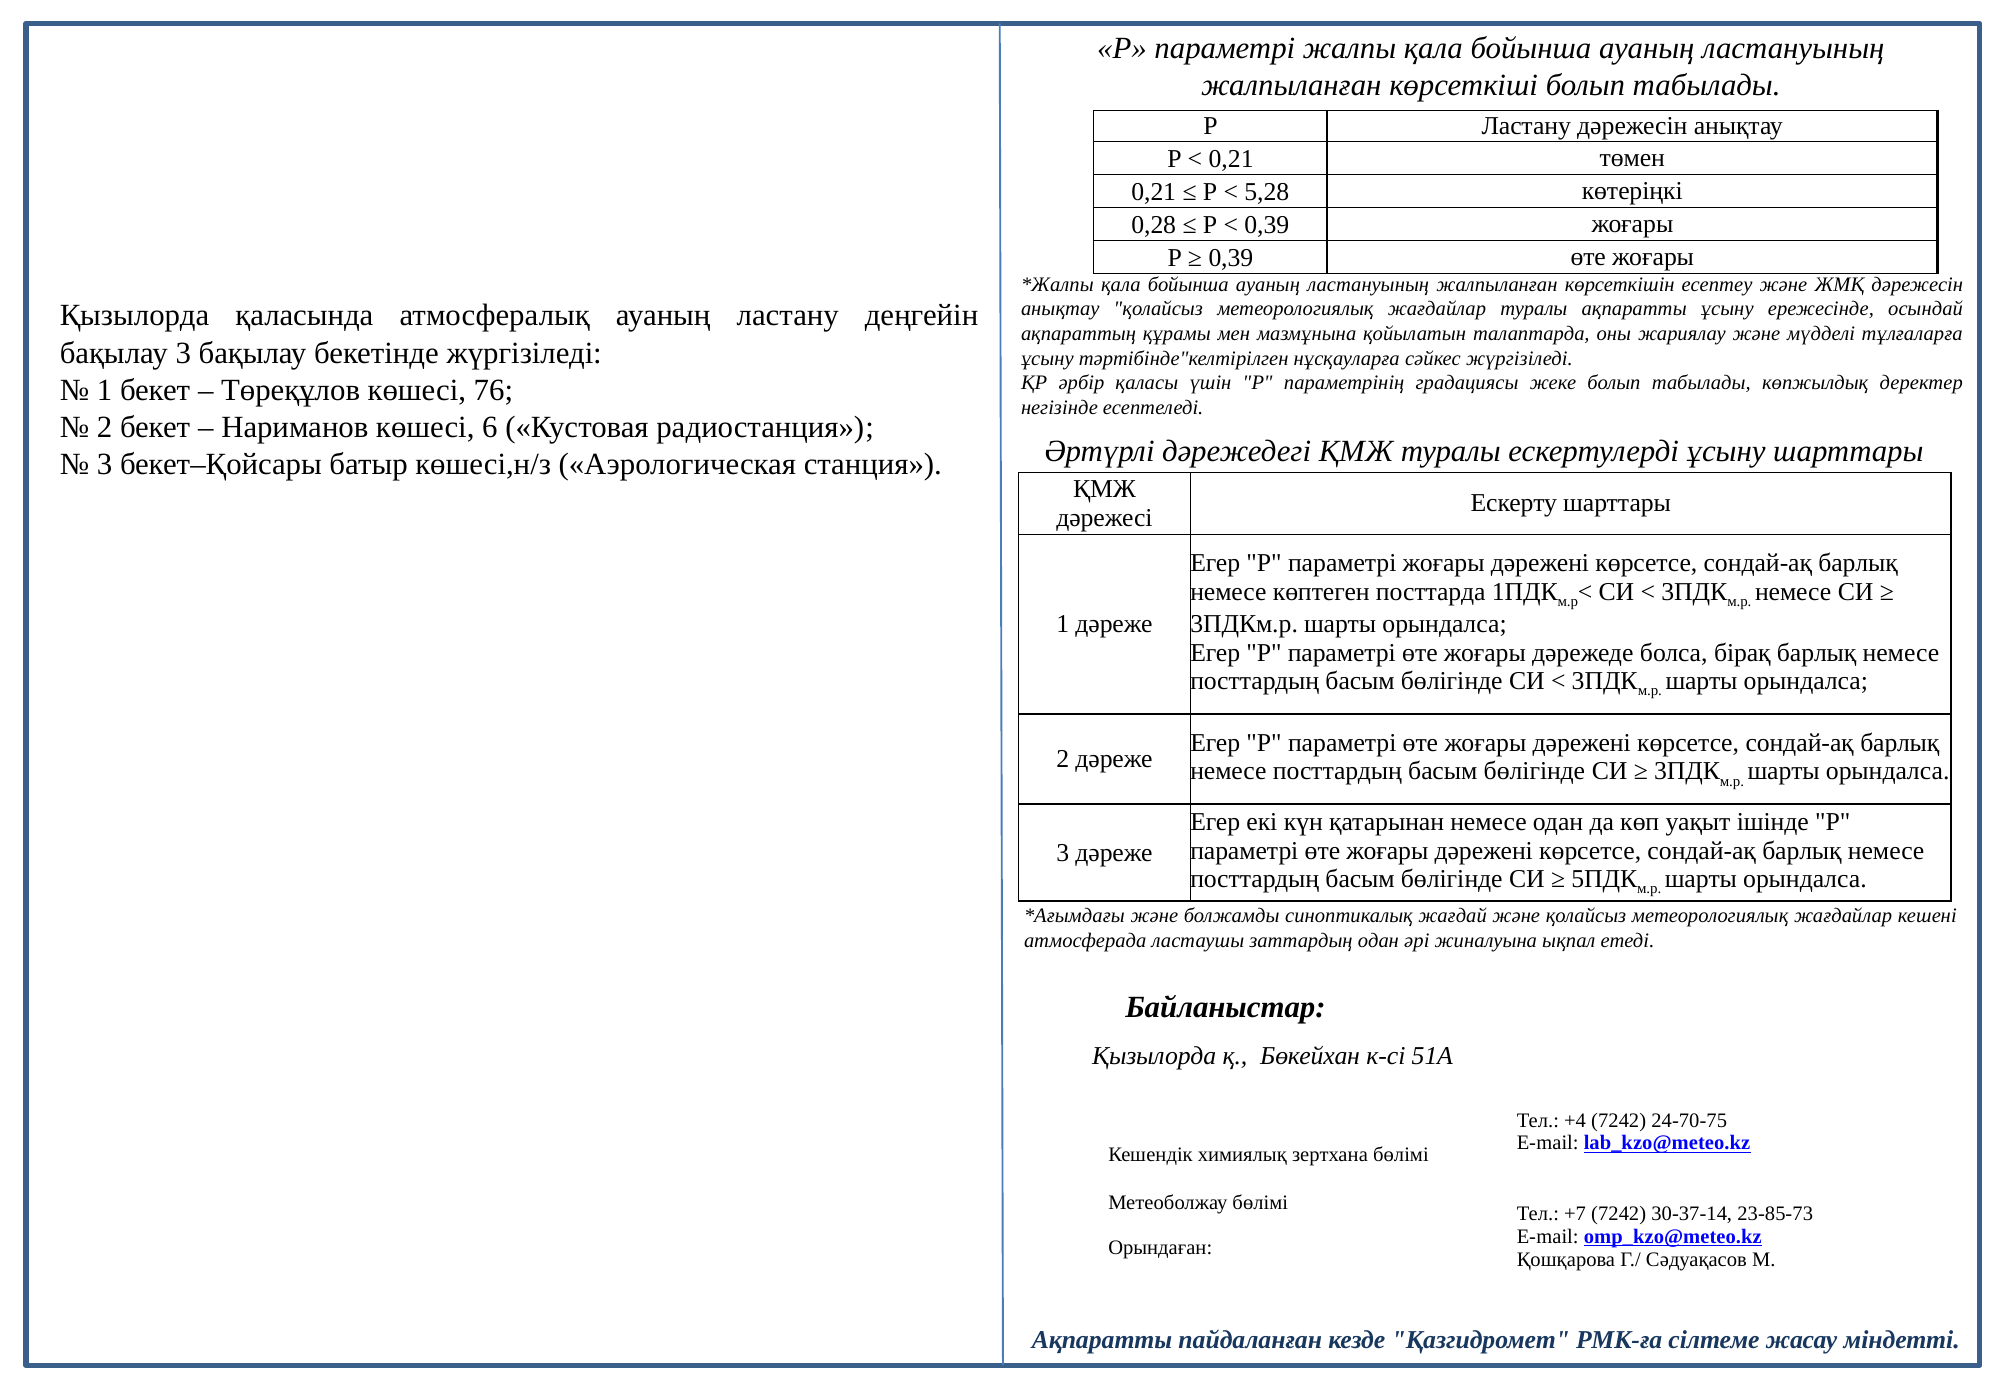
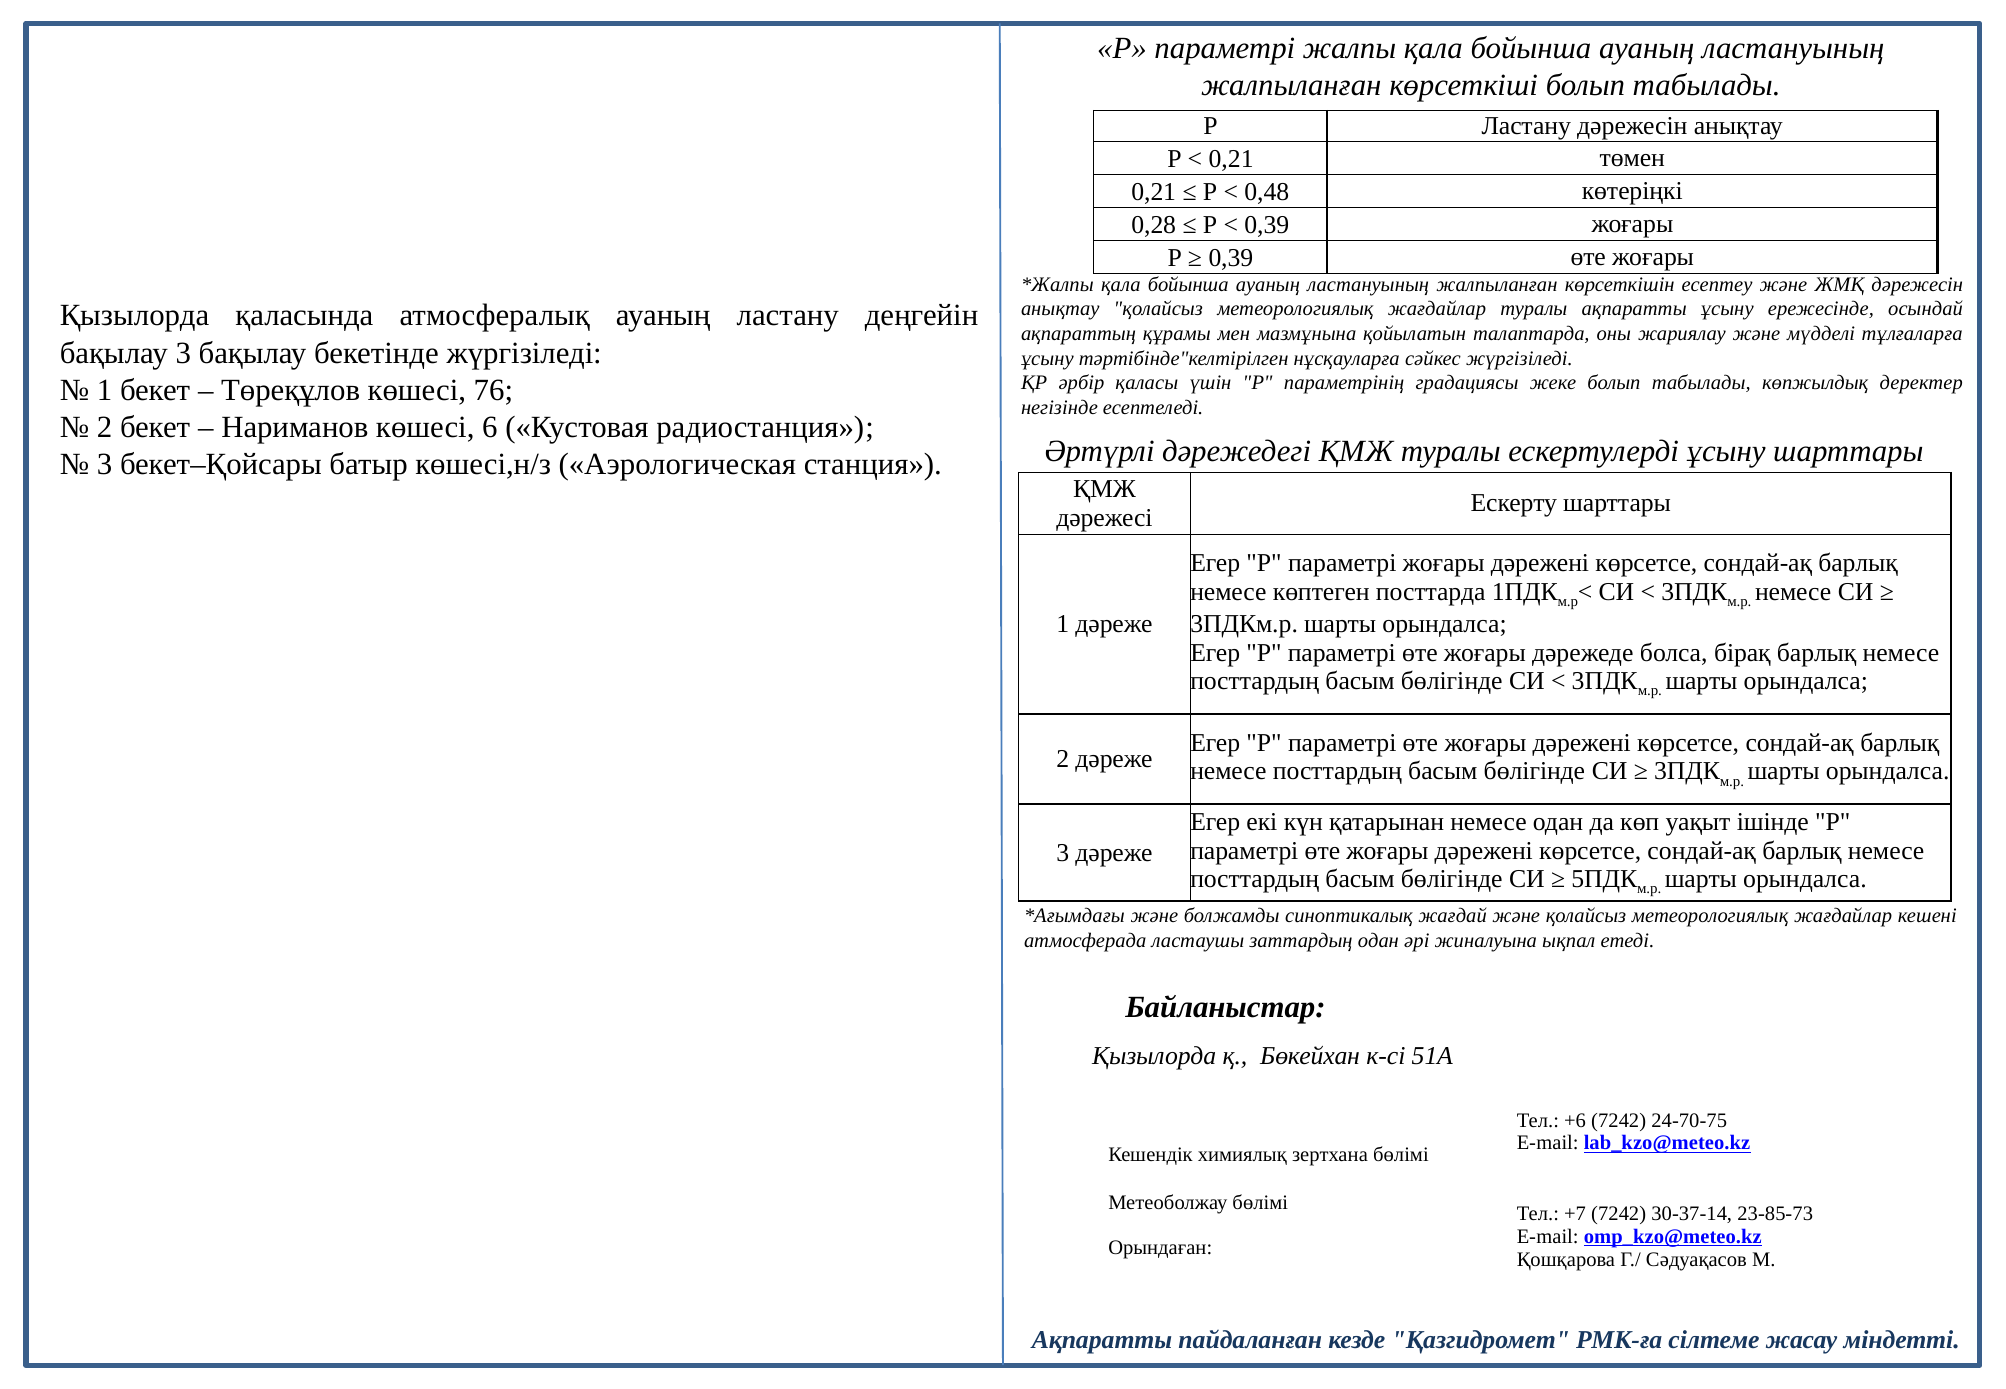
5,28: 5,28 -> 0,48
+4: +4 -> +6
